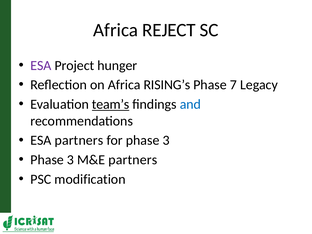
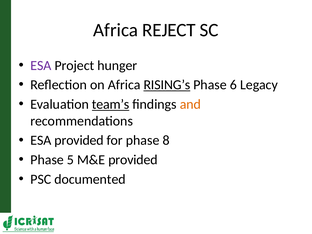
RISING’s underline: none -> present
7: 7 -> 6
and colour: blue -> orange
ESA partners: partners -> provided
for phase 3: 3 -> 8
3 at (70, 160): 3 -> 5
M&E partners: partners -> provided
modification: modification -> documented
